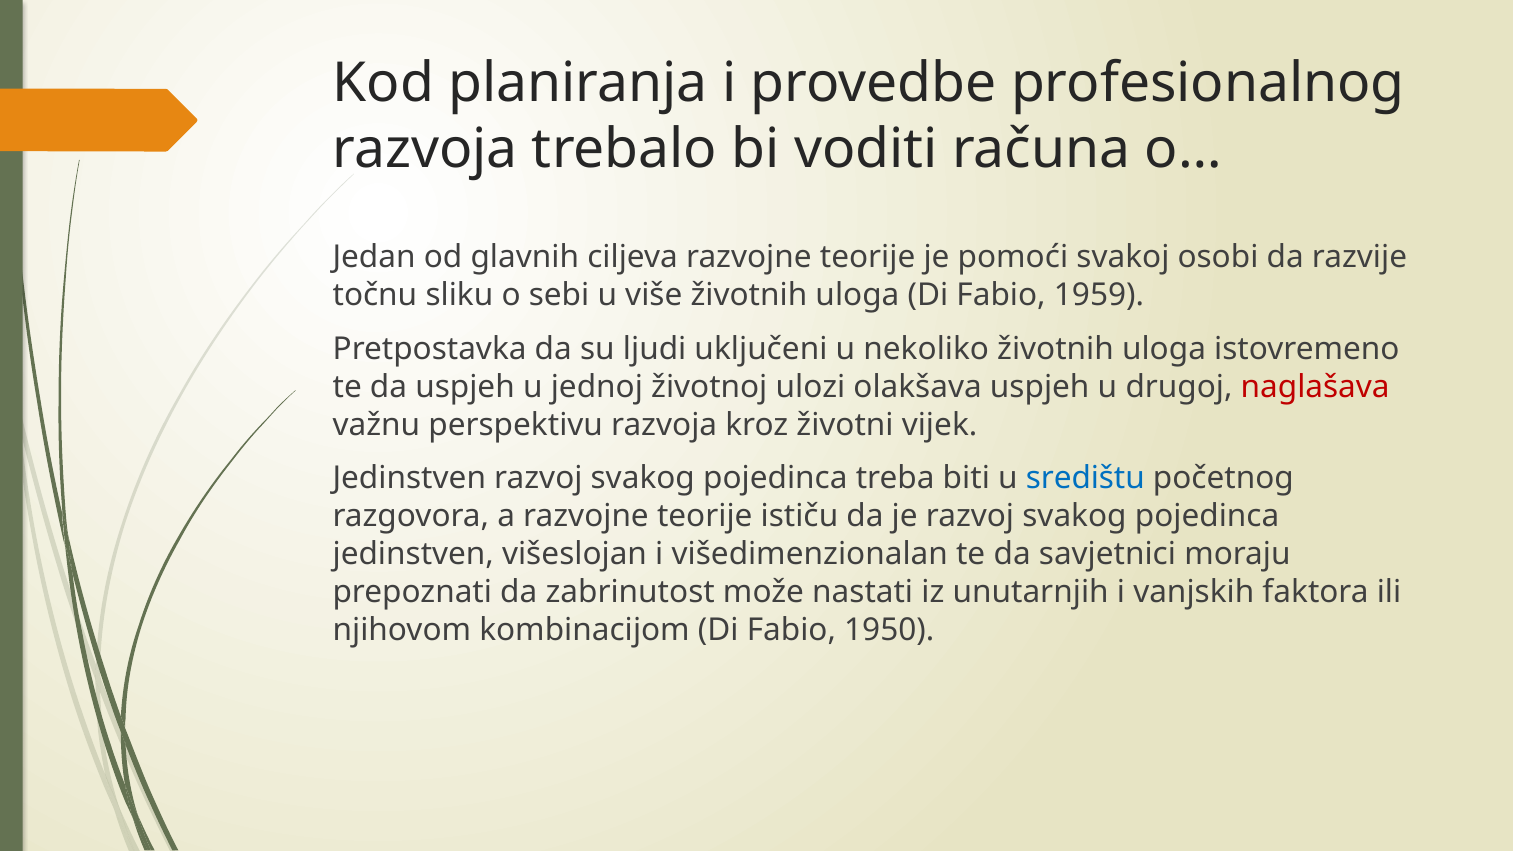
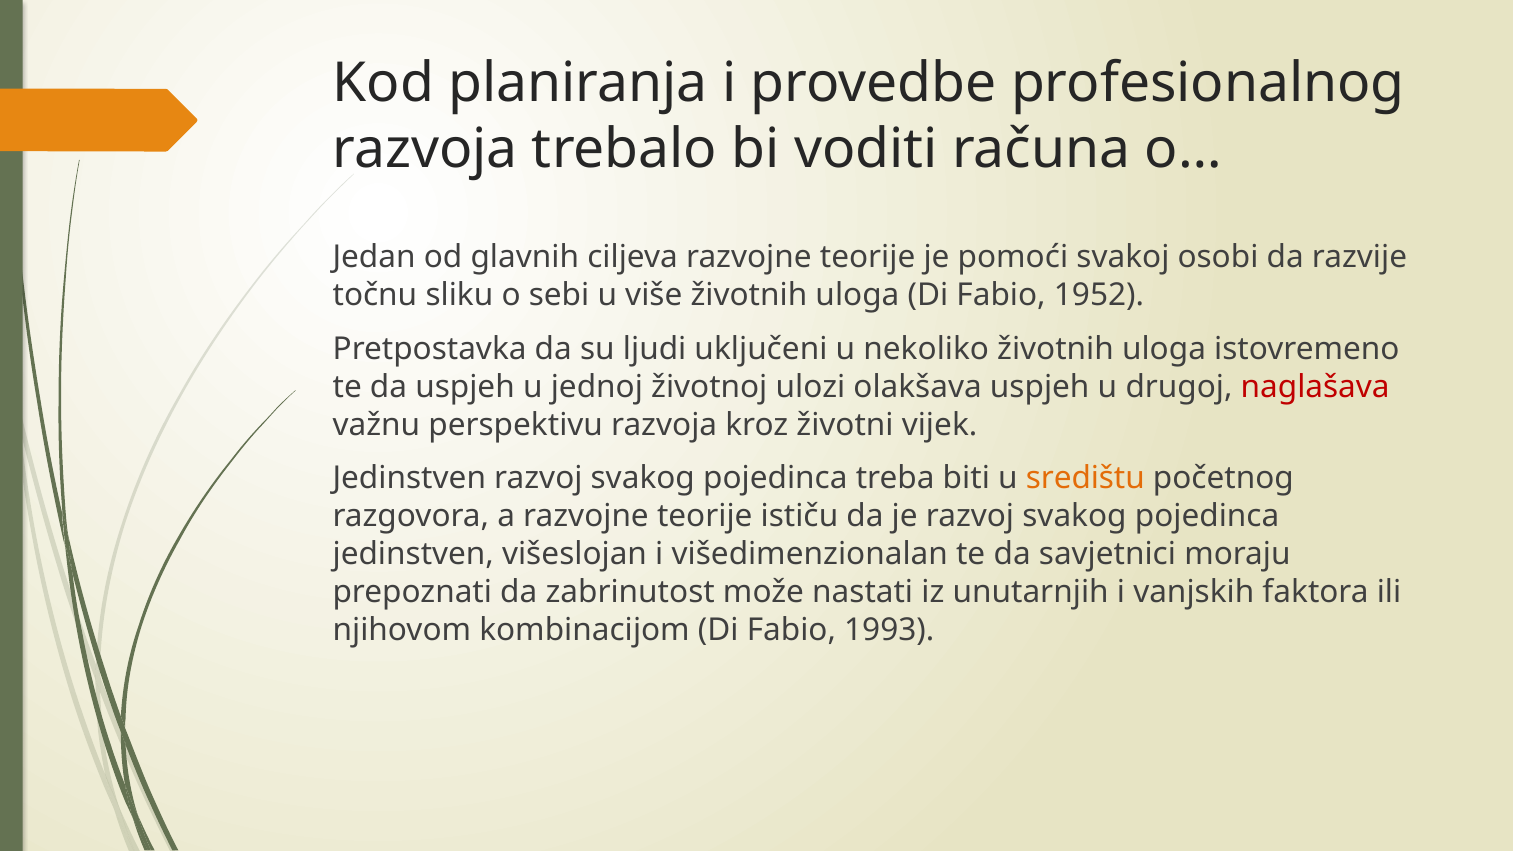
1959: 1959 -> 1952
središtu colour: blue -> orange
1950: 1950 -> 1993
